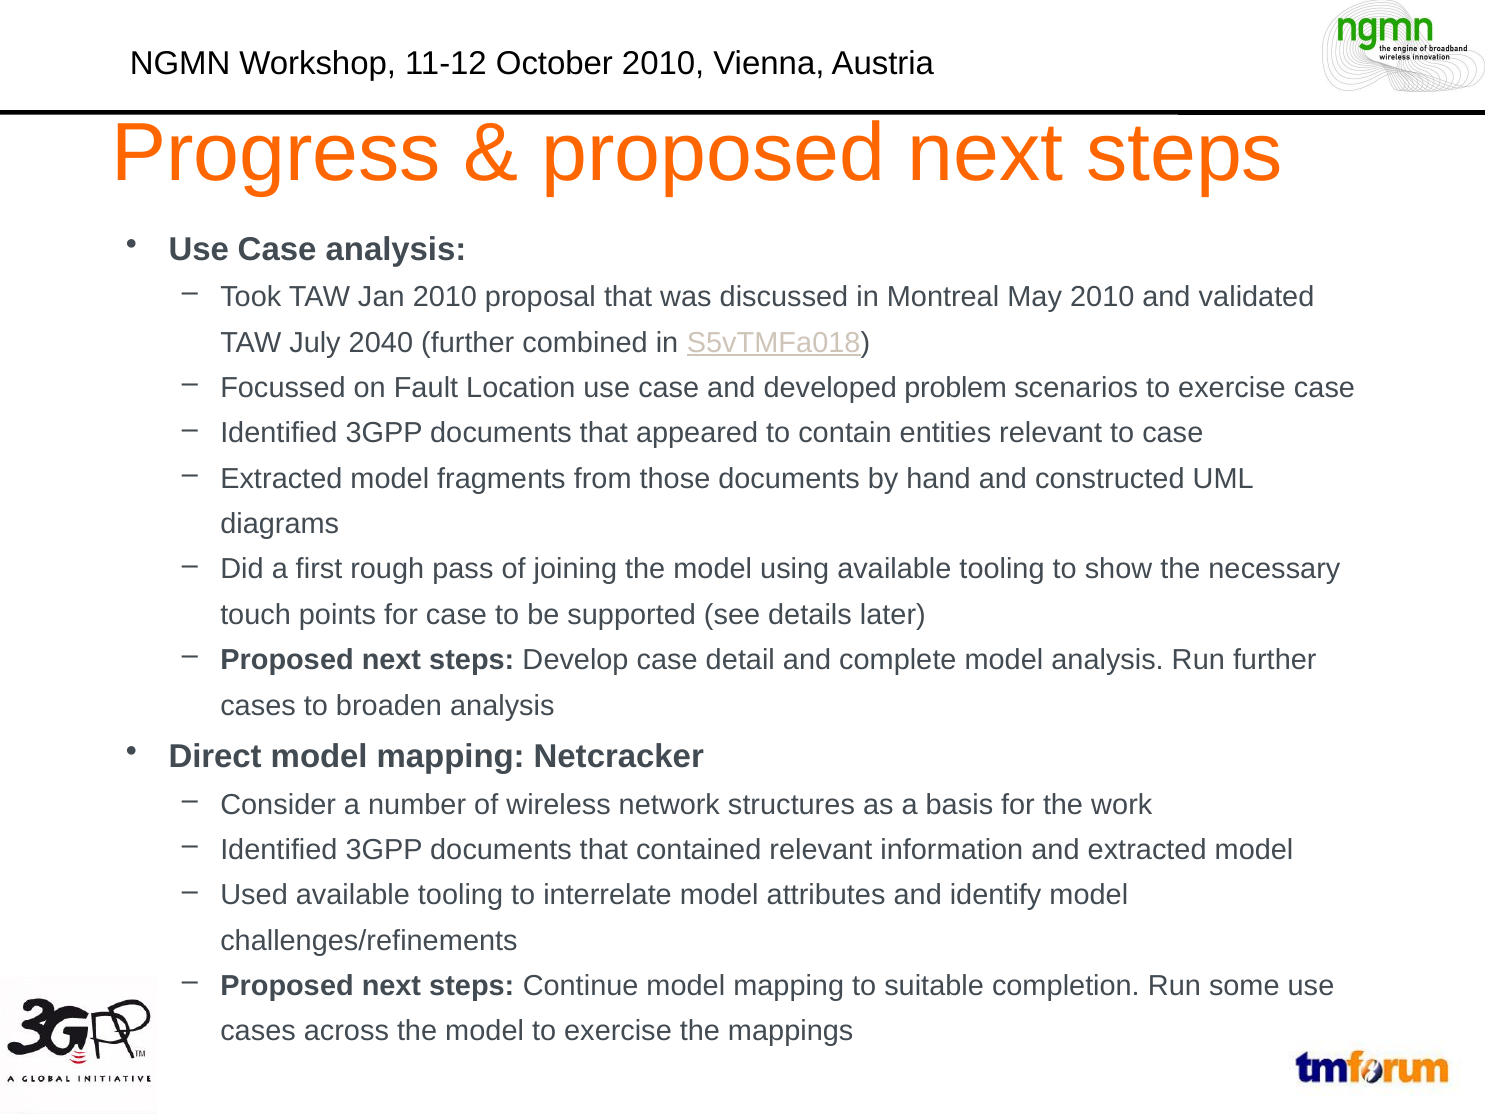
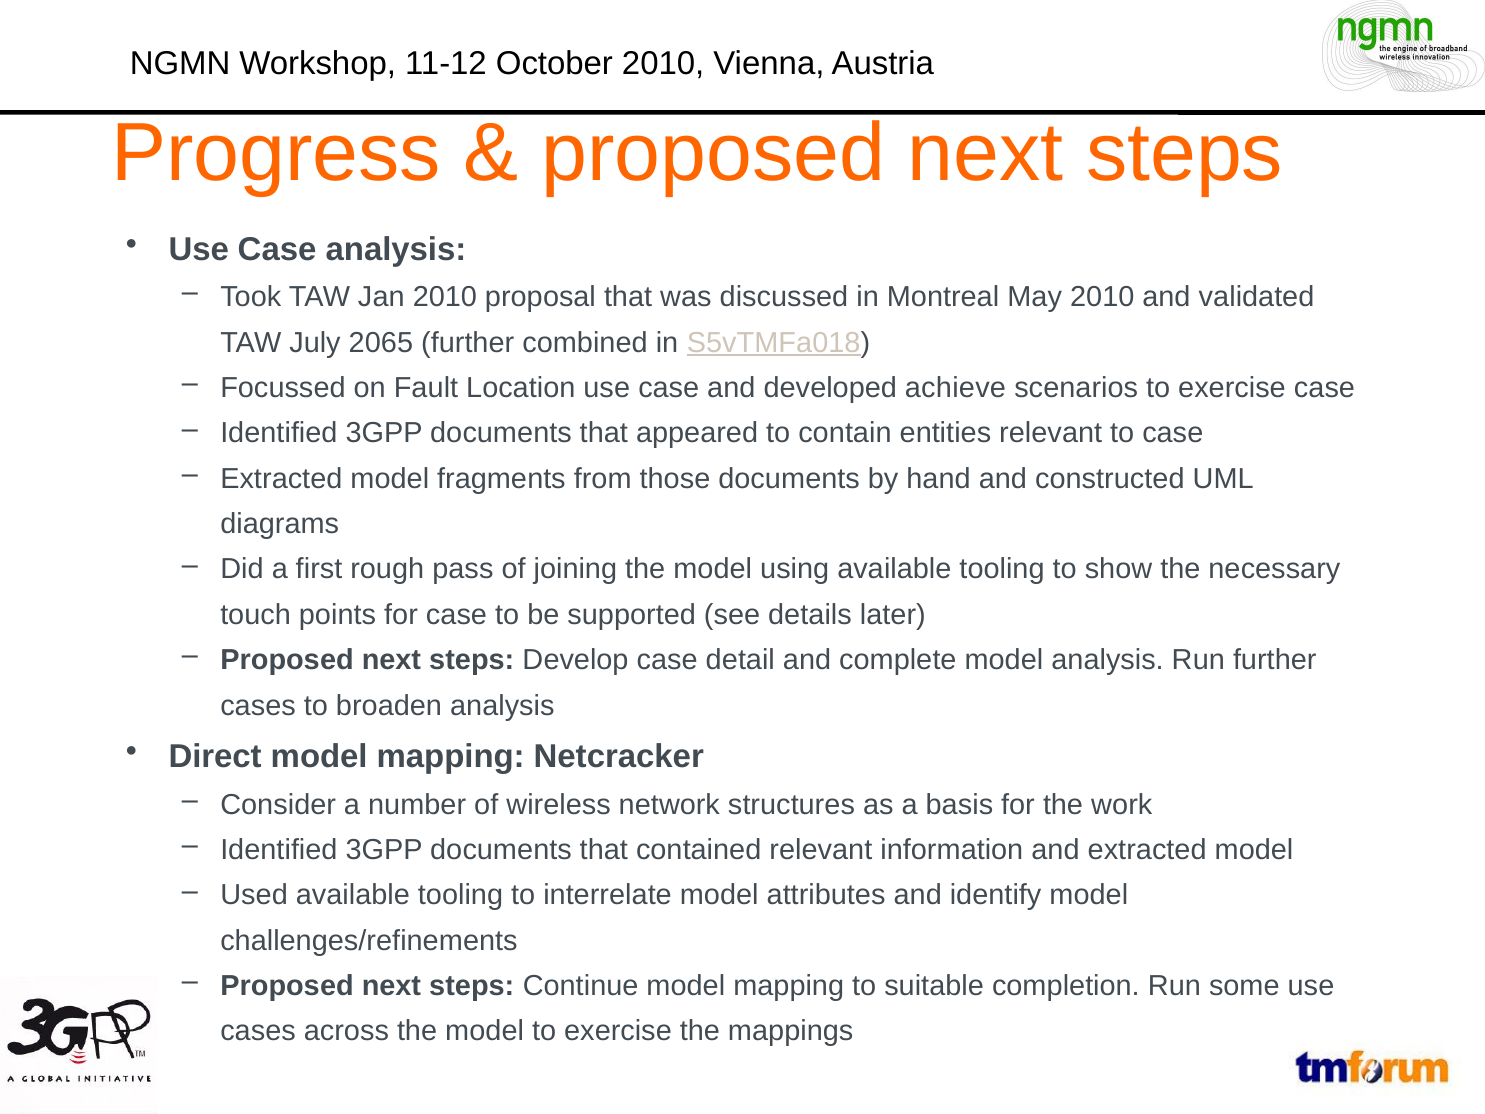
2040: 2040 -> 2065
problem: problem -> achieve
